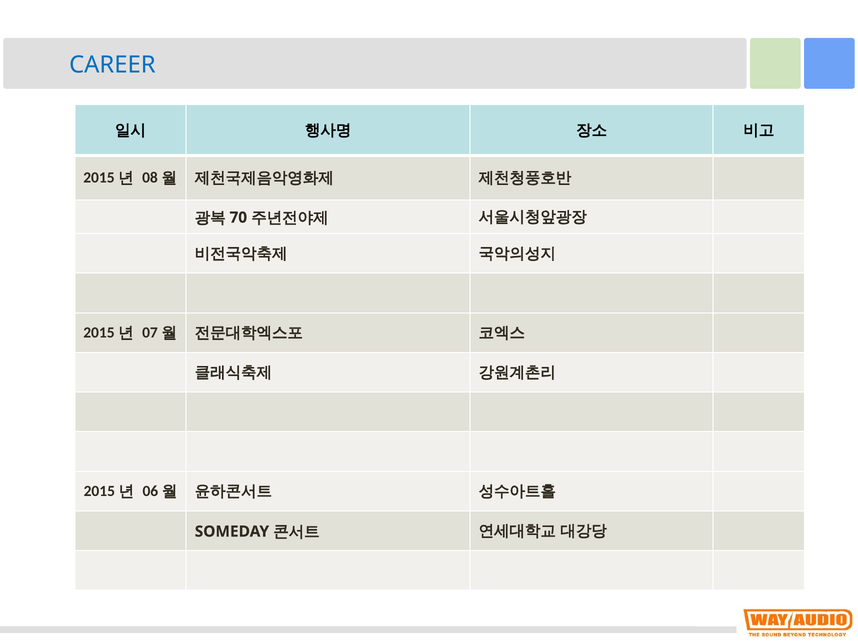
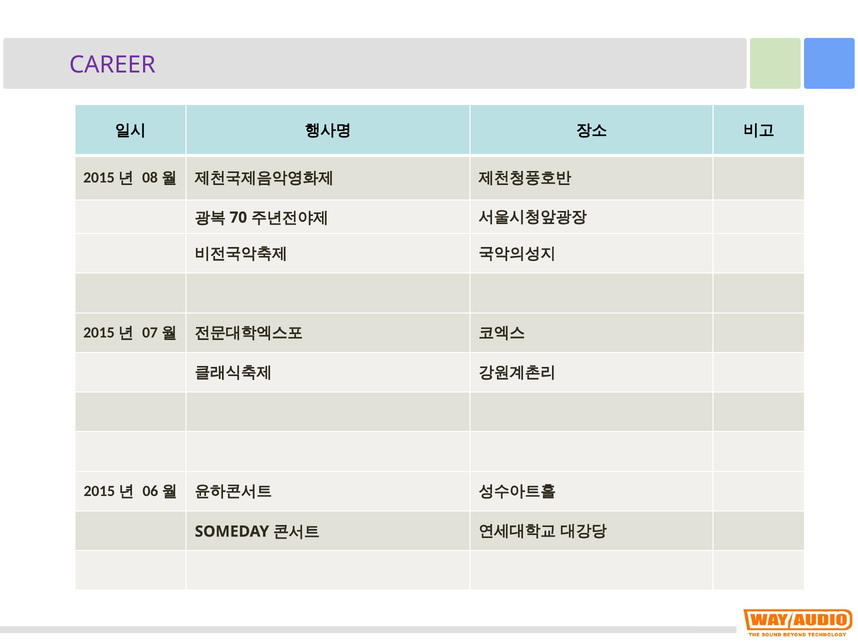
CAREER colour: blue -> purple
